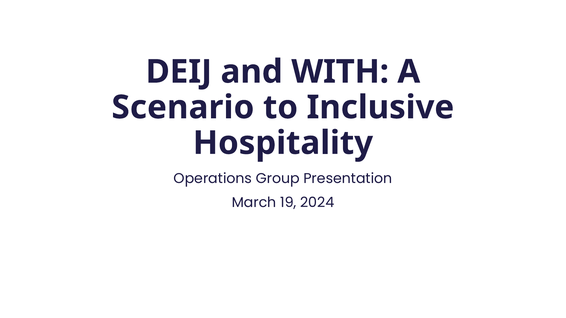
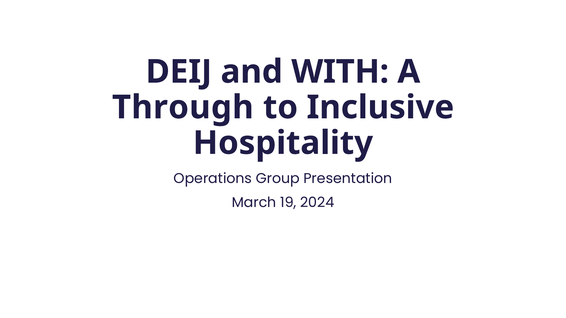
Scenario: Scenario -> Through
